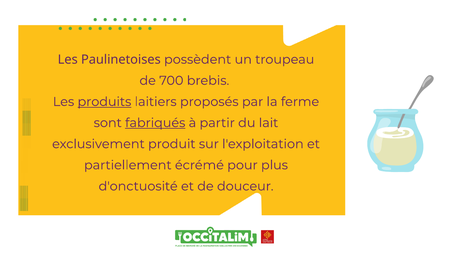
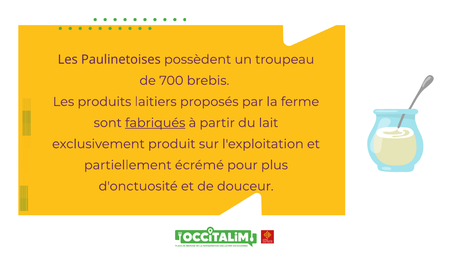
produits underline: present -> none
